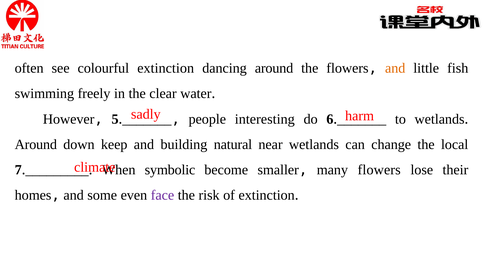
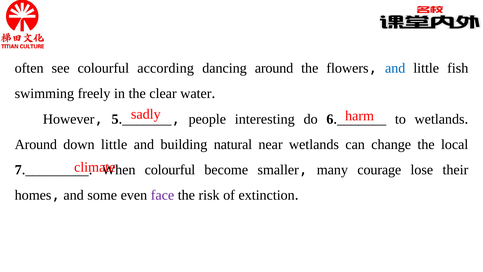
colourful extinction: extinction -> according
and at (395, 68) colour: orange -> blue
down keep: keep -> little
When symbolic: symbolic -> colourful
many flowers: flowers -> courage
